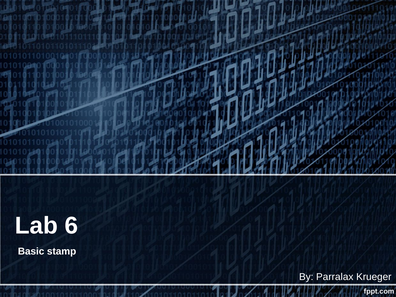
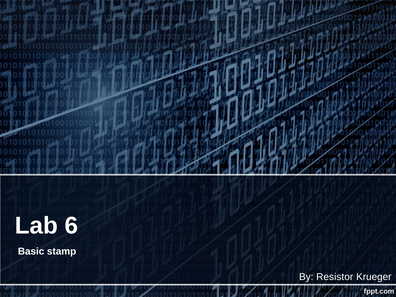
Parralax: Parralax -> Resistor
